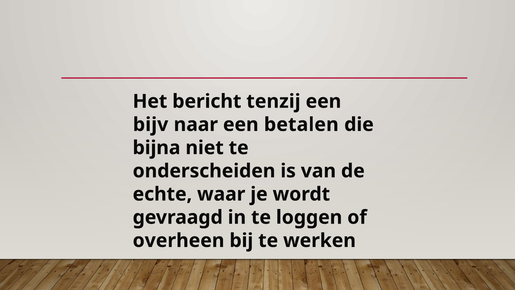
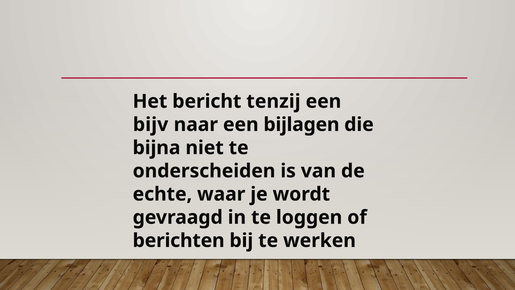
betalen: betalen -> bijlagen
overheen: overheen -> berichten
